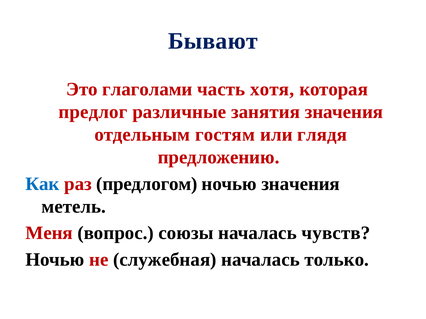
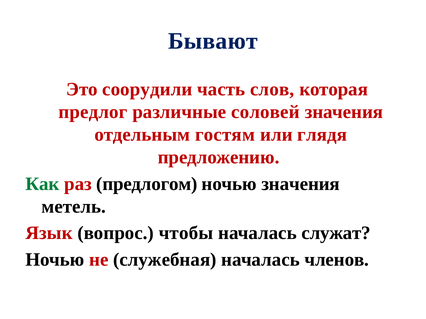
глаголами: глаголами -> соорудили
хотя: хотя -> слов
занятия: занятия -> соловей
Как colour: blue -> green
Меня: Меня -> Язык
союзы: союзы -> чтобы
чувств: чувств -> служат
только: только -> членов
